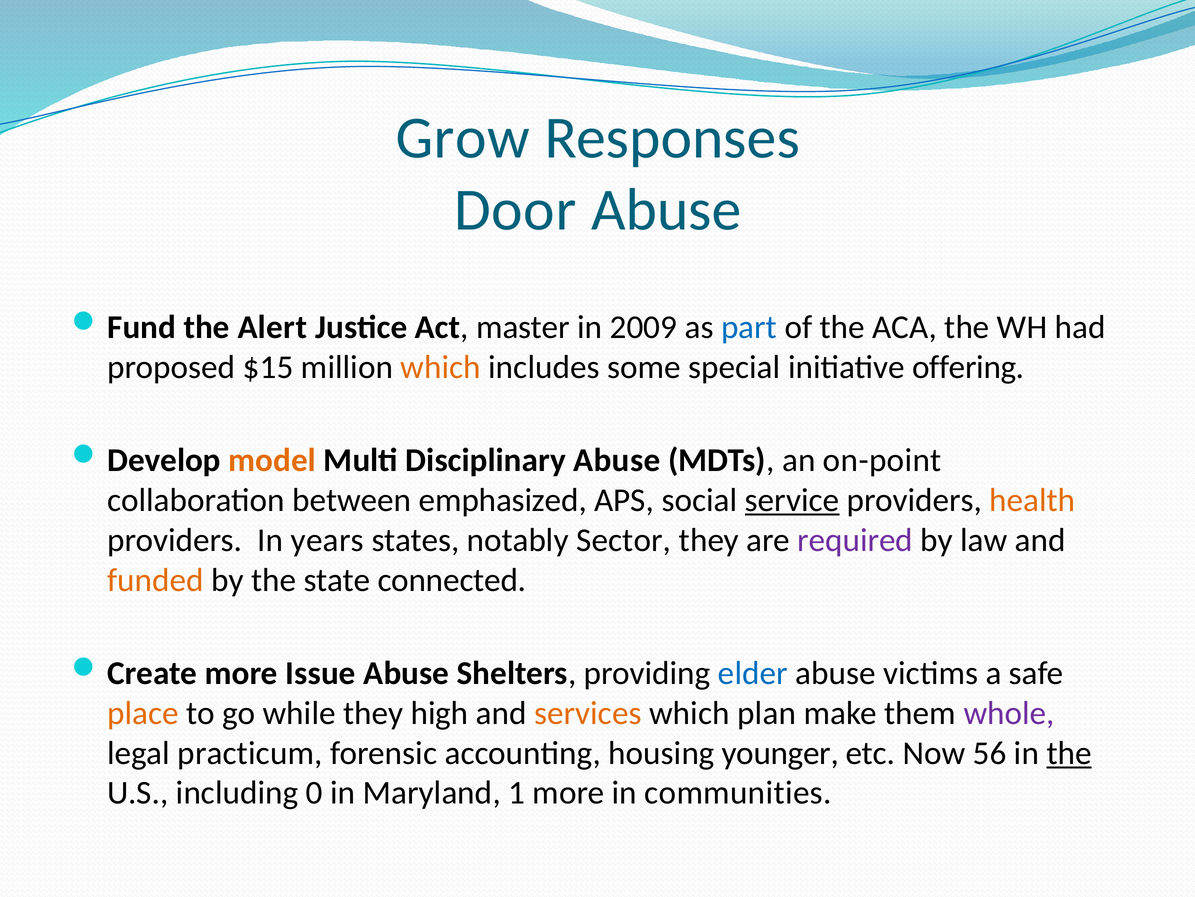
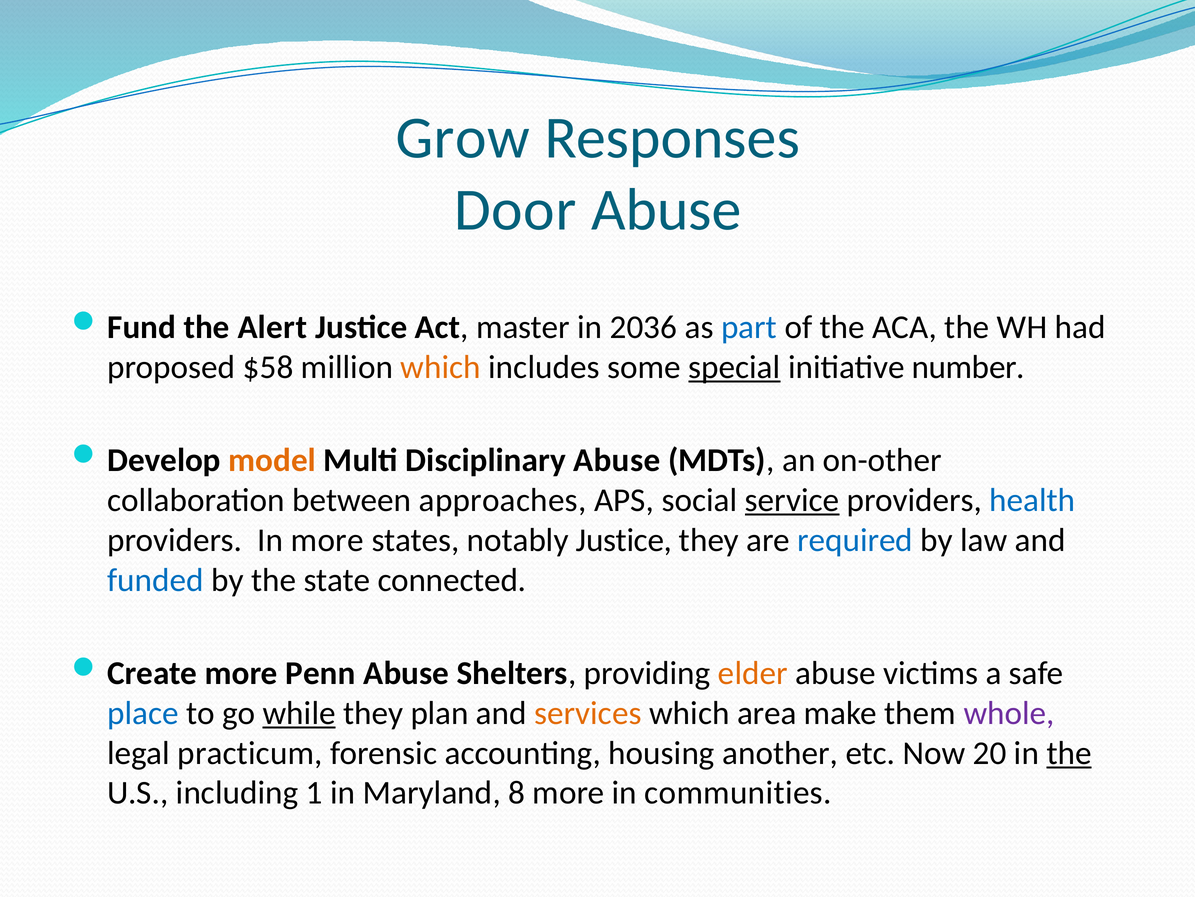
2009: 2009 -> 2036
$15: $15 -> $58
special underline: none -> present
offering: offering -> number
on-point: on-point -> on-other
emphasized: emphasized -> approaches
health colour: orange -> blue
In years: years -> more
notably Sector: Sector -> Justice
required colour: purple -> blue
funded colour: orange -> blue
Issue: Issue -> Penn
elder colour: blue -> orange
place colour: orange -> blue
while underline: none -> present
high: high -> plan
plan: plan -> area
younger: younger -> another
56: 56 -> 20
0: 0 -> 1
1: 1 -> 8
